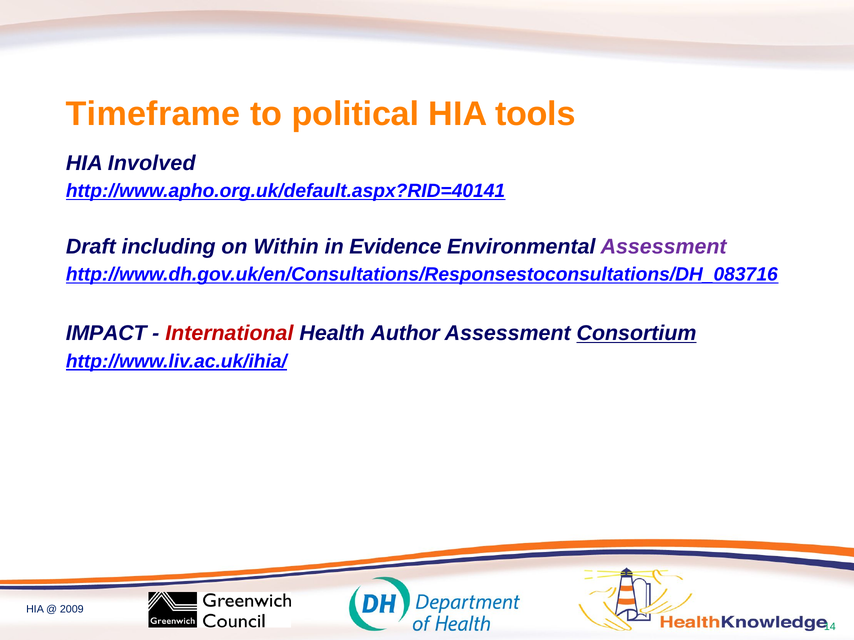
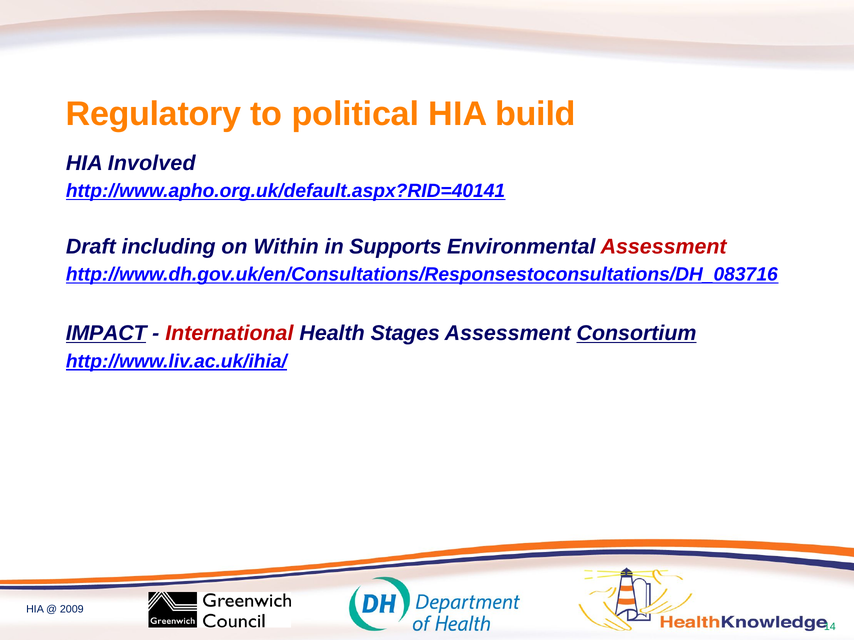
Timeframe: Timeframe -> Regulatory
tools: tools -> build
Evidence: Evidence -> Supports
Assessment at (664, 247) colour: purple -> red
IMPACT underline: none -> present
Author: Author -> Stages
